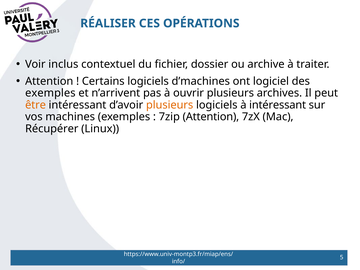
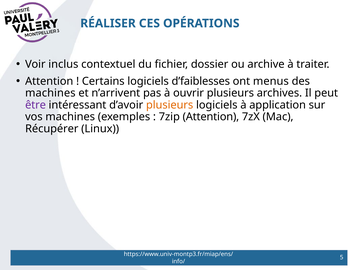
d’machines: d’machines -> d’faiblesses
logiciel: logiciel -> menus
exemples at (50, 93): exemples -> machines
être colour: orange -> purple
à intéressant: intéressant -> application
